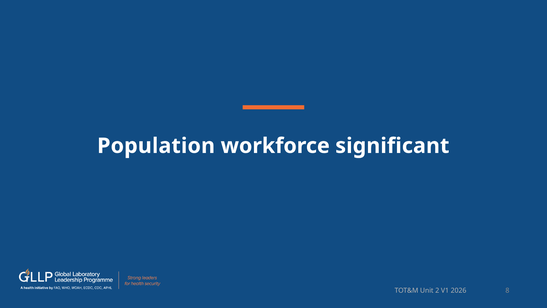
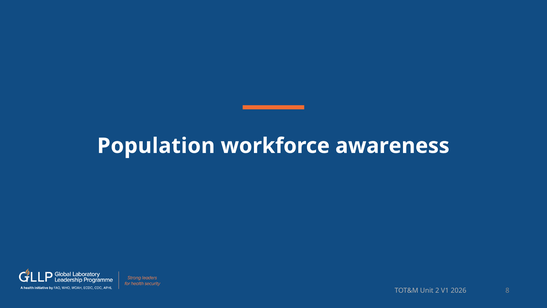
significant: significant -> awareness
